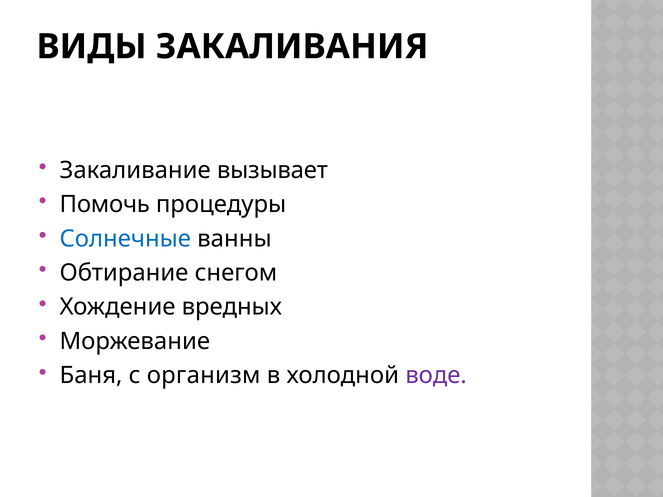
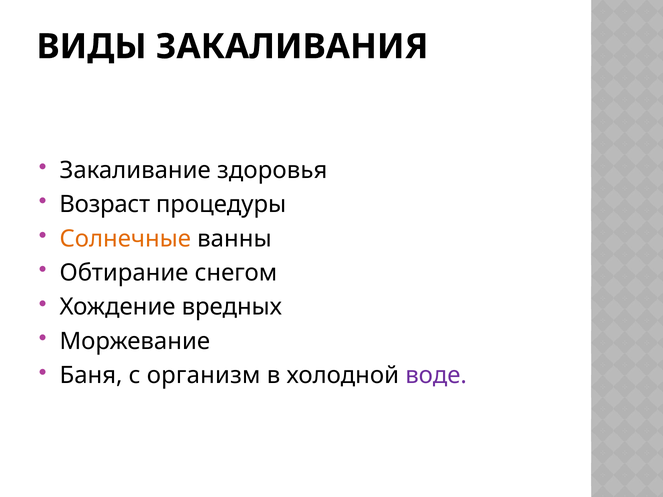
вызывает: вызывает -> здоровья
Помочь: Помочь -> Возраст
Солнечные colour: blue -> orange
